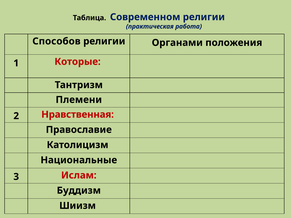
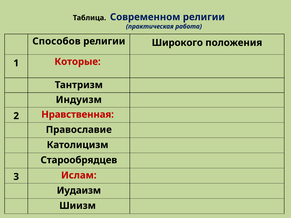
Органами: Органами -> Широкого
Племени: Племени -> Индуизм
Национальные: Национальные -> Старообрядцев
Буддизм: Буддизм -> Иудаизм
